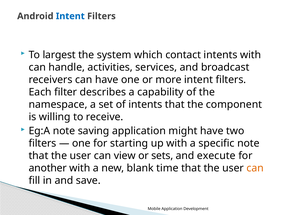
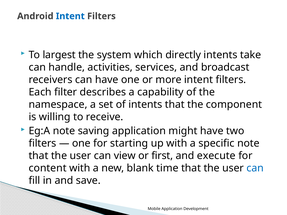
contact: contact -> directly
intents with: with -> take
sets: sets -> first
another: another -> content
can at (255, 168) colour: orange -> blue
